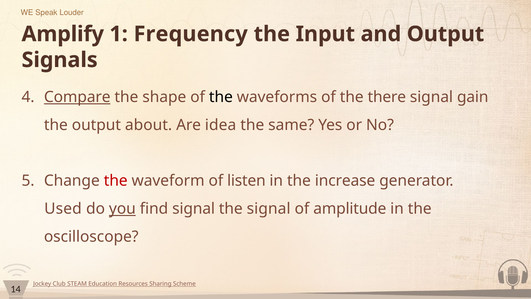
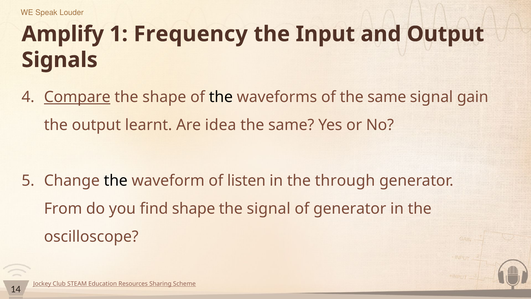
of the there: there -> same
about: about -> learnt
the at (116, 181) colour: red -> black
increase: increase -> through
Used: Used -> From
you underline: present -> none
find signal: signal -> shape
of amplitude: amplitude -> generator
